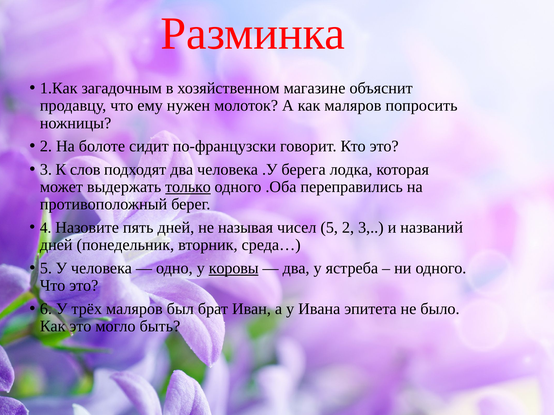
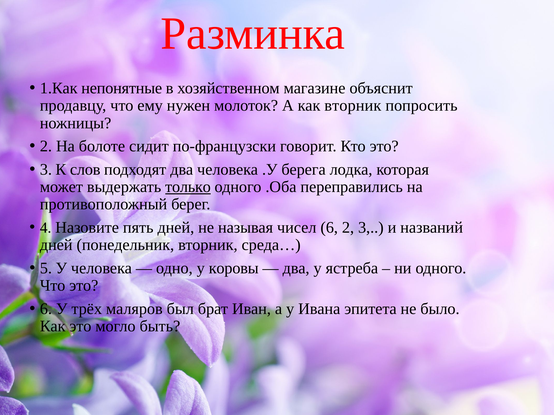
загадочным: загадочным -> непонятные
как маляров: маляров -> вторник
чисел 5: 5 -> 6
коровы underline: present -> none
